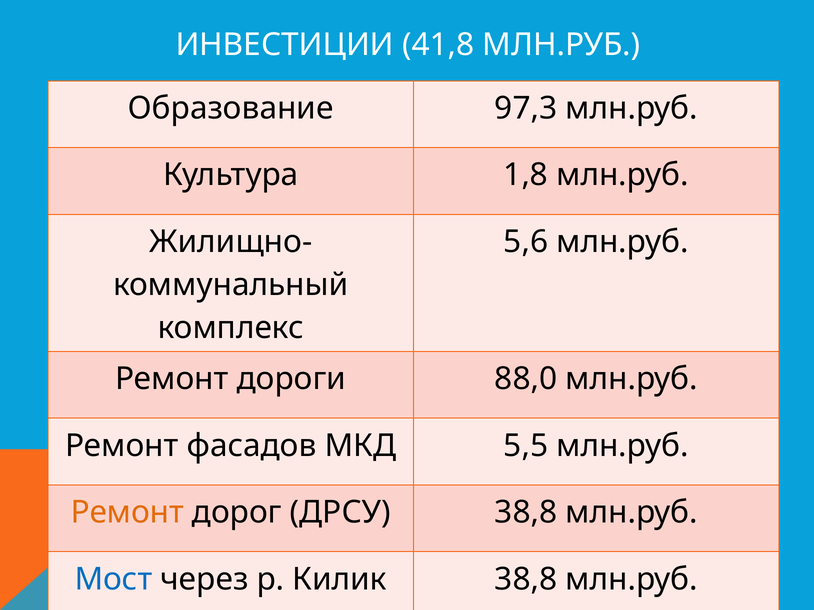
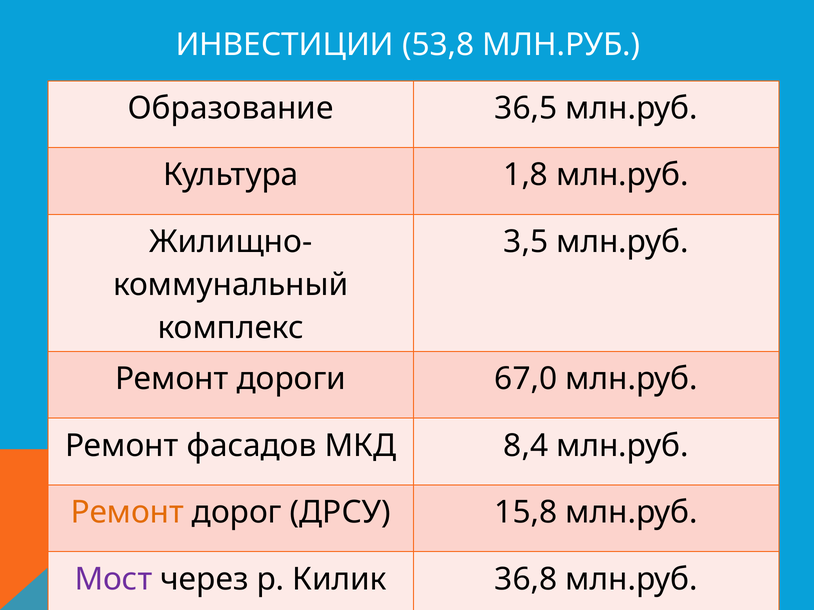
41,8: 41,8 -> 53,8
97,3: 97,3 -> 36,5
5,6: 5,6 -> 3,5
88,0: 88,0 -> 67,0
5,5: 5,5 -> 8,4
ДРСУ 38,8: 38,8 -> 15,8
Мост colour: blue -> purple
Килик 38,8: 38,8 -> 36,8
